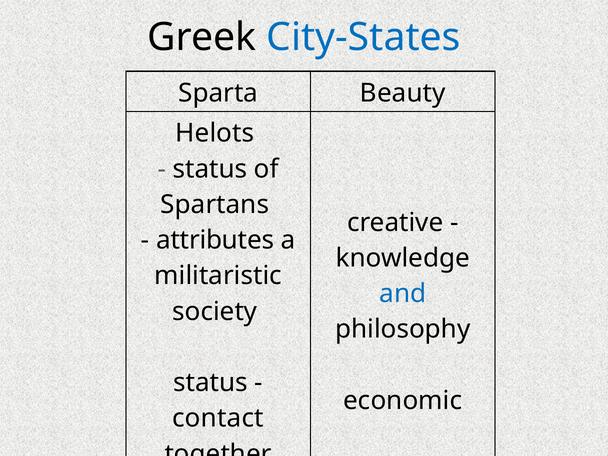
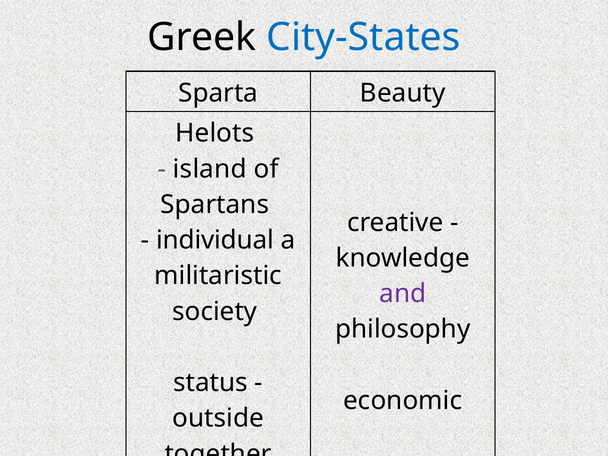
status at (210, 169): status -> island
attributes: attributes -> individual
and colour: blue -> purple
contact: contact -> outside
